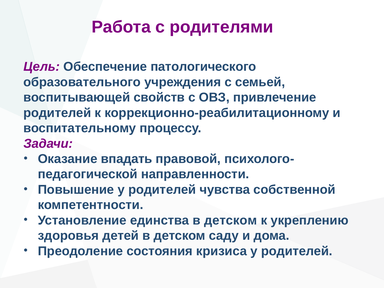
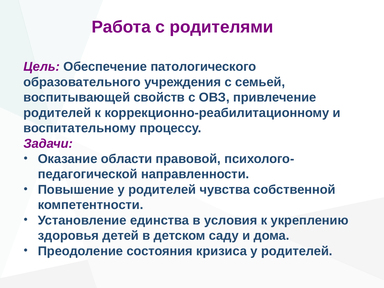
впадать: впадать -> области
единства в детском: детском -> условия
